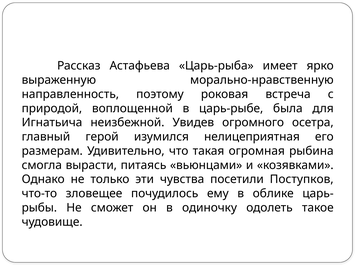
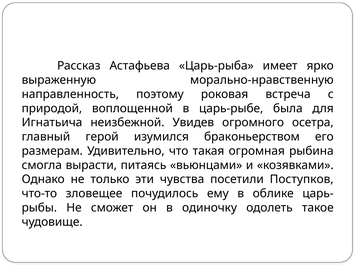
нелицеприятная: нелицеприятная -> браконьерством
